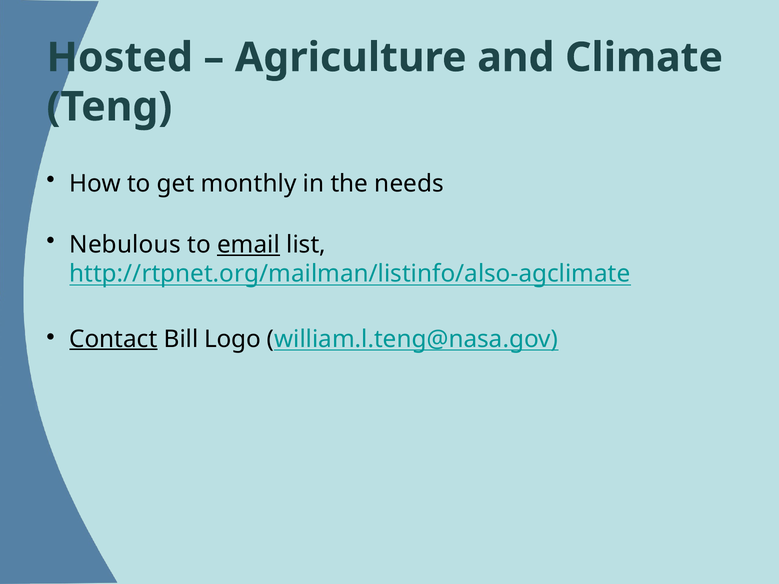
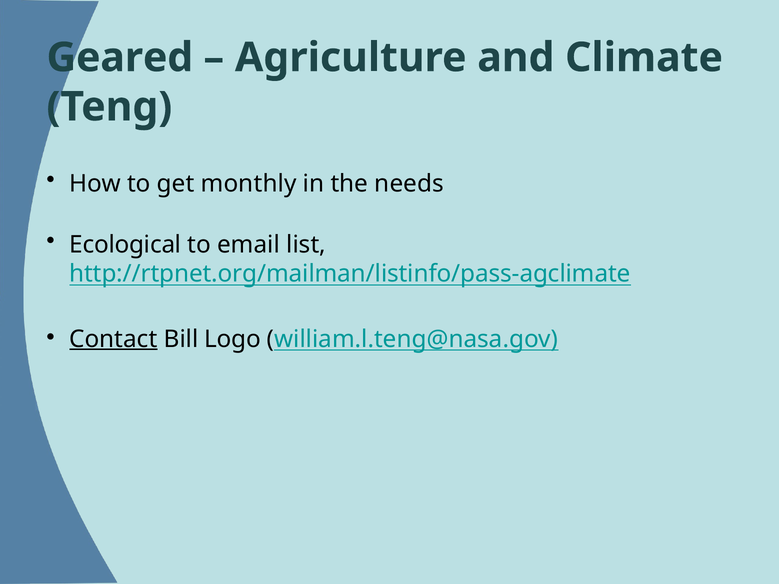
Hosted: Hosted -> Geared
Nebulous: Nebulous -> Ecological
email underline: present -> none
http://rtpnet.org/mailman/listinfo/also-agclimate: http://rtpnet.org/mailman/listinfo/also-agclimate -> http://rtpnet.org/mailman/listinfo/pass-agclimate
